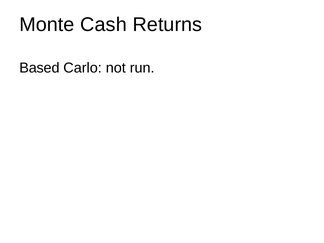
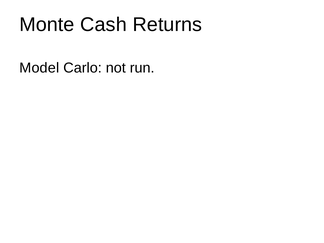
Based: Based -> Model
